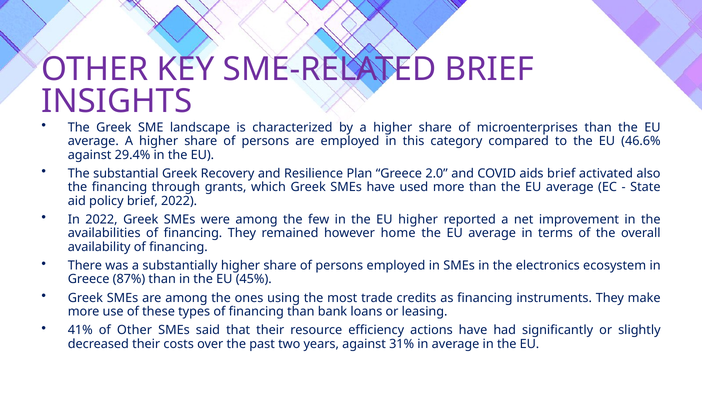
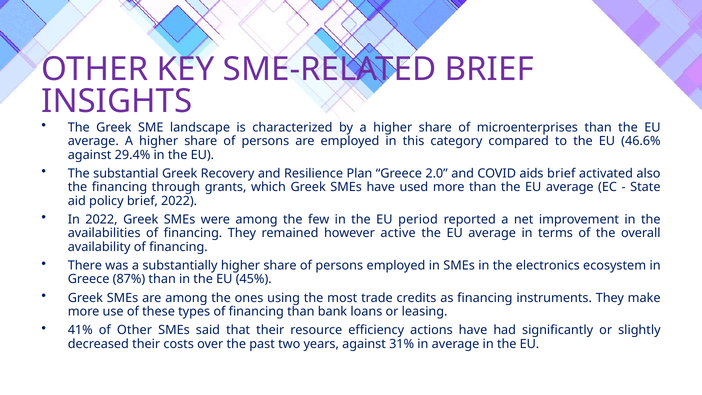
EU higher: higher -> period
home: home -> active
